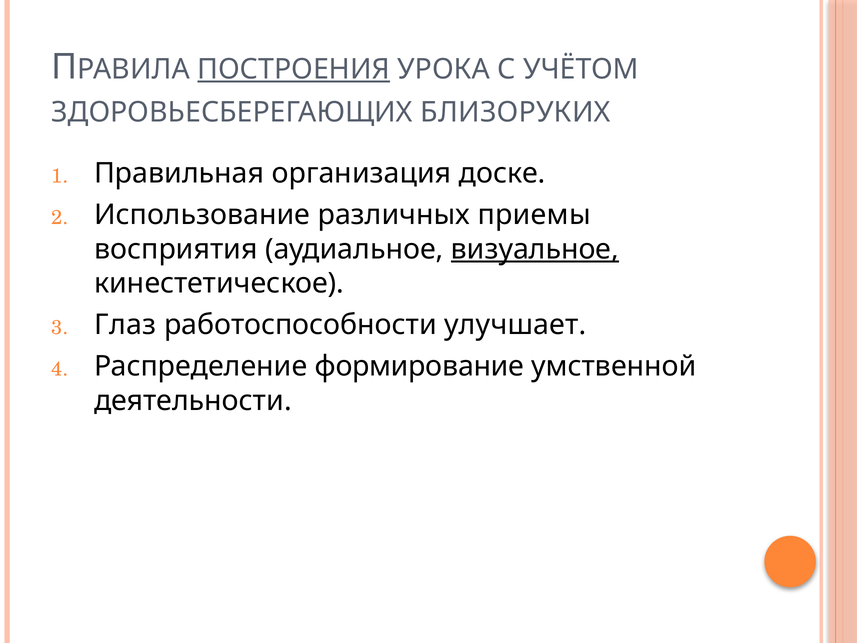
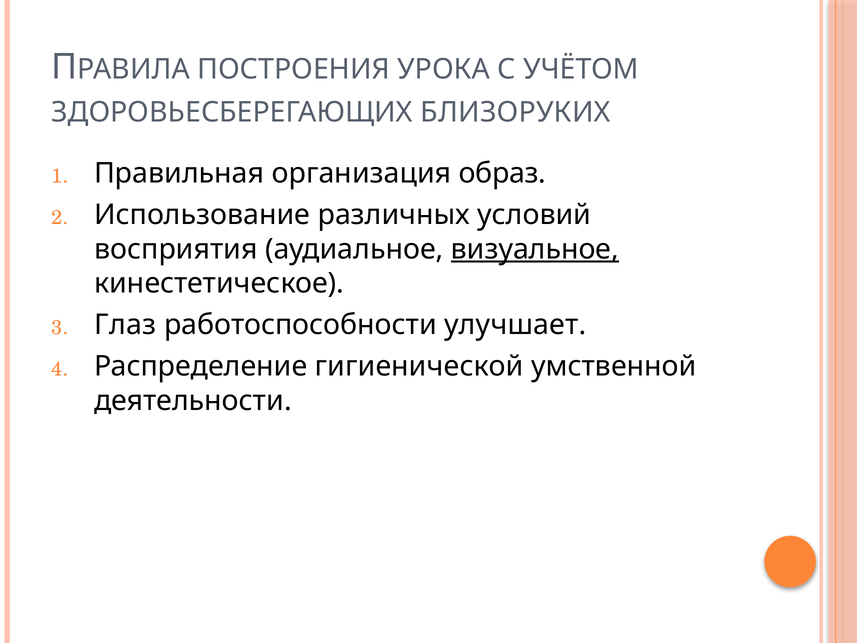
ПОСТРОЕНИЯ underline: present -> none
доске: доске -> образ
приемы: приемы -> условий
формирование: формирование -> гигиенической
